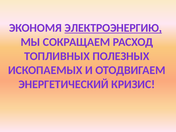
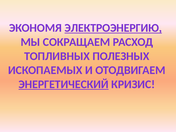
ЭНЕРГЕТИЧЕСКИЙ underline: none -> present
